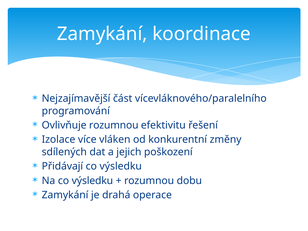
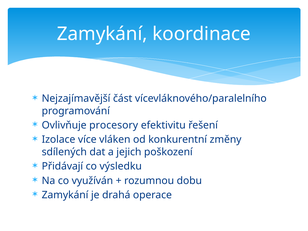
Ovlivňuje rozumnou: rozumnou -> procesory
Na co výsledku: výsledku -> využíván
